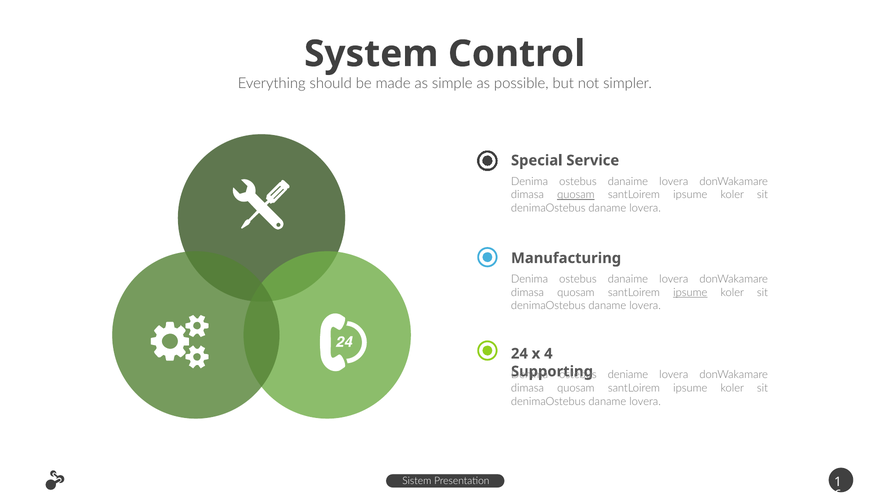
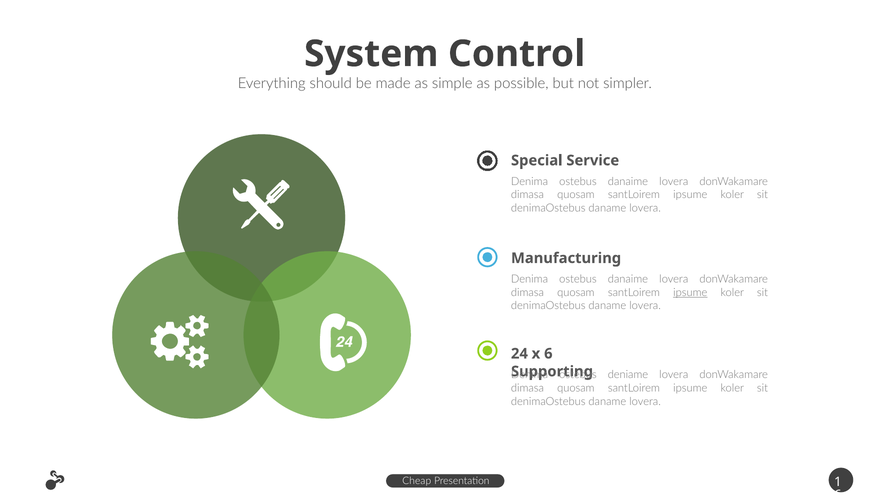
quosam at (576, 195) underline: present -> none
x 4: 4 -> 6
Sistem: Sistem -> Cheap
